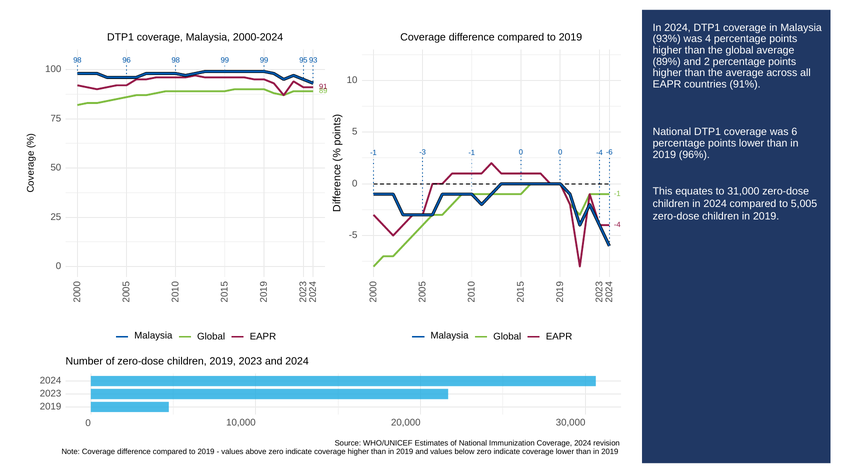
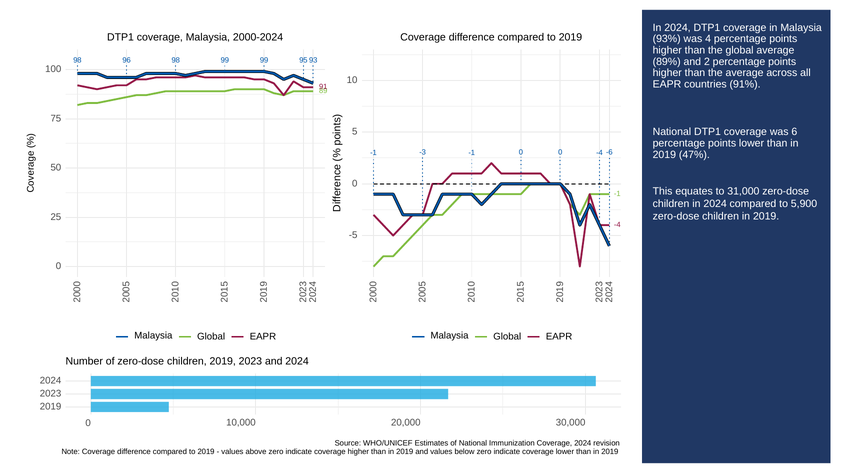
96%: 96% -> 47%
5,005: 5,005 -> 5,900
